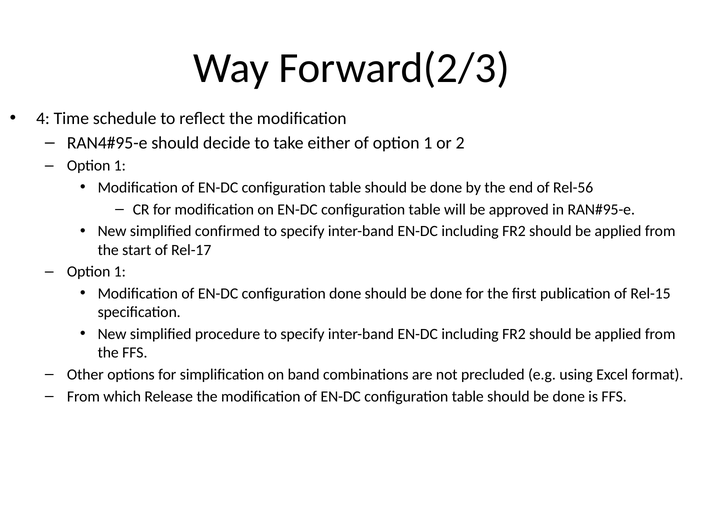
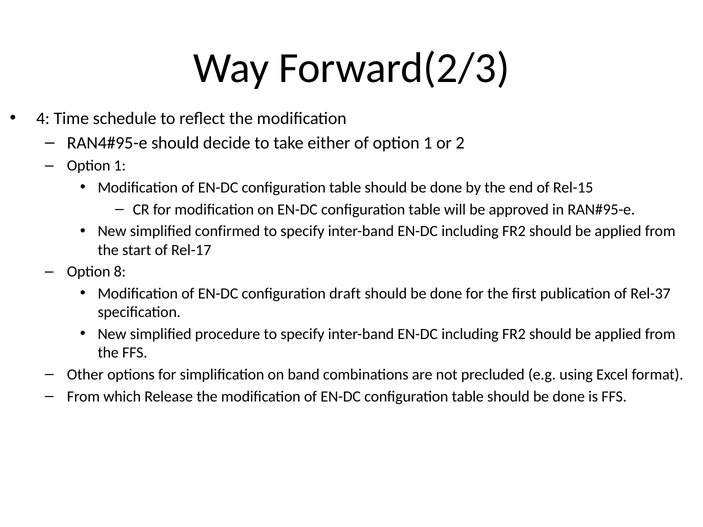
Rel-56: Rel-56 -> Rel-15
1 at (120, 272): 1 -> 8
configuration done: done -> draft
Rel-15: Rel-15 -> Rel-37
